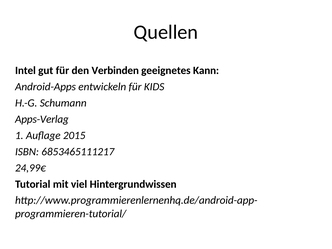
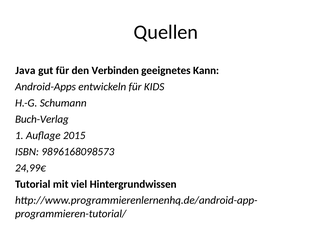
Intel: Intel -> Java
Apps-Verlag: Apps-Verlag -> Buch-Verlag
6853465111217: 6853465111217 -> 9896168098573
